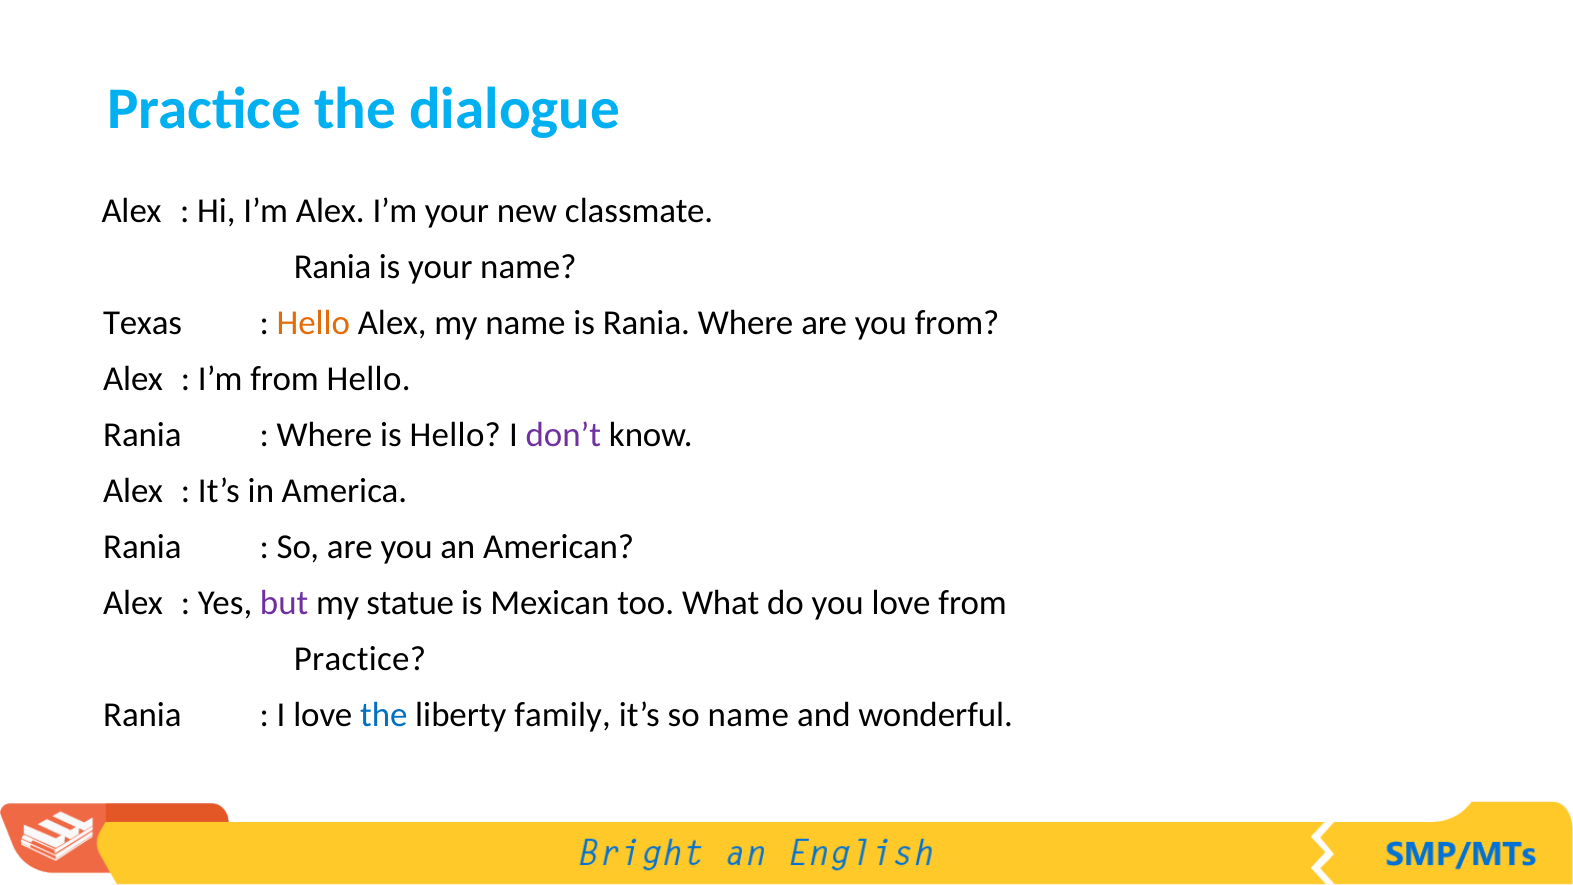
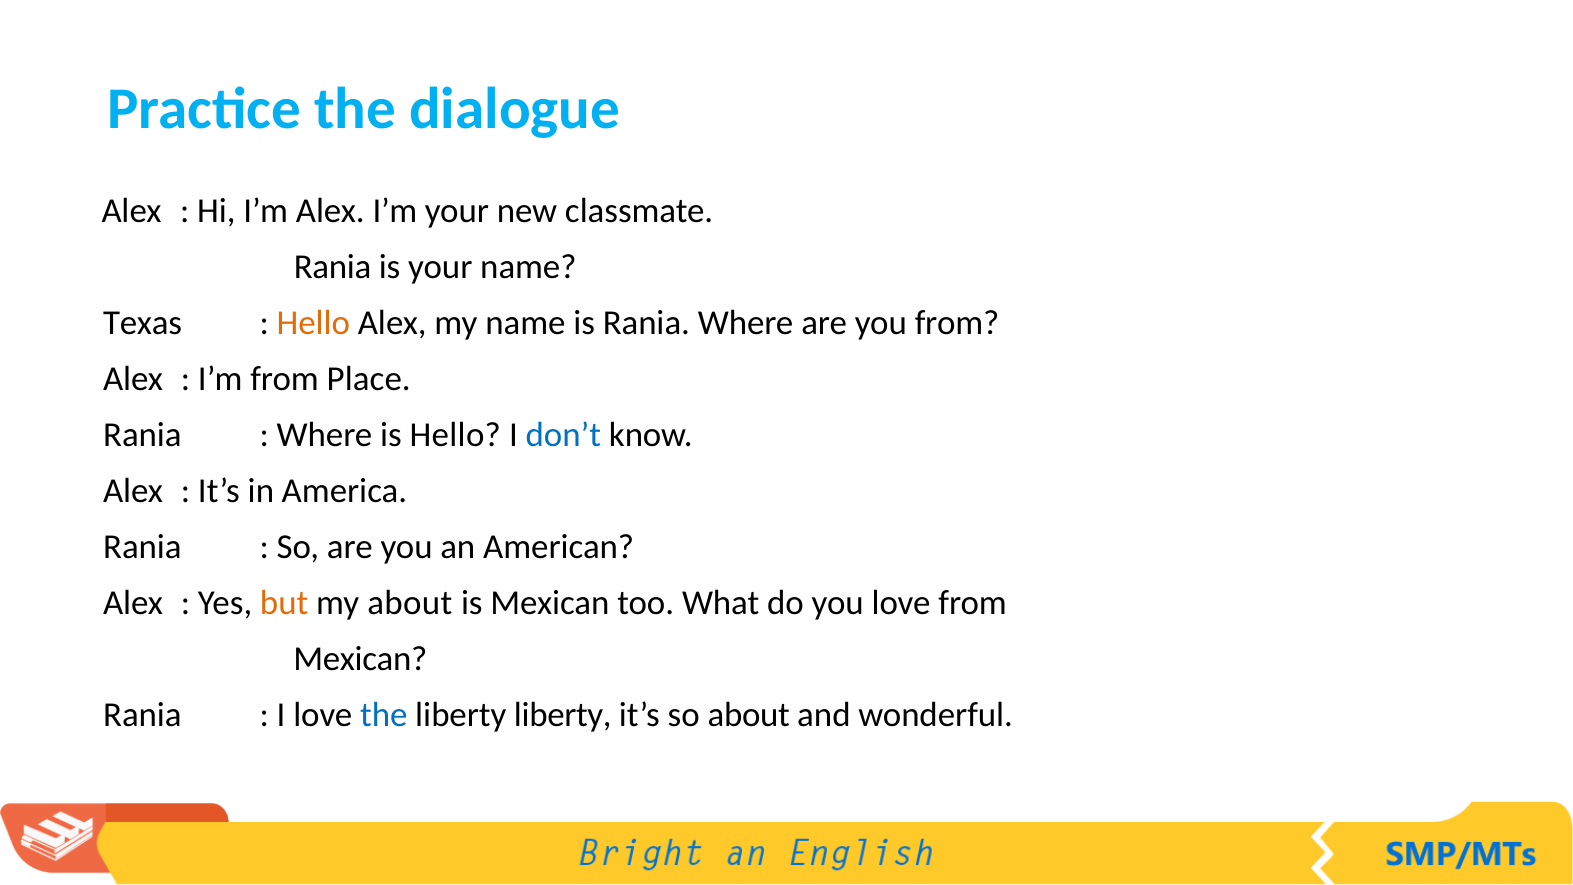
from Hello: Hello -> Place
don’t colour: purple -> blue
but colour: purple -> orange
my statue: statue -> about
Practice at (360, 659): Practice -> Mexican
liberty family: family -> liberty
so name: name -> about
